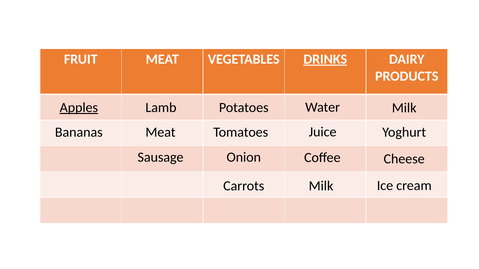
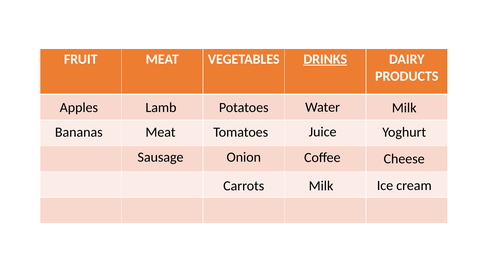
Apples underline: present -> none
